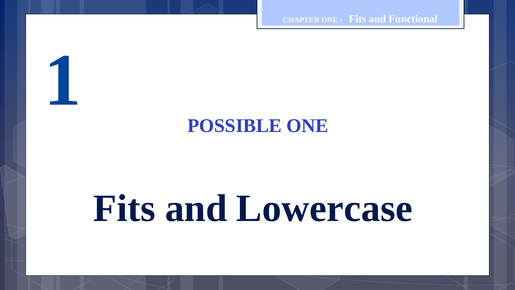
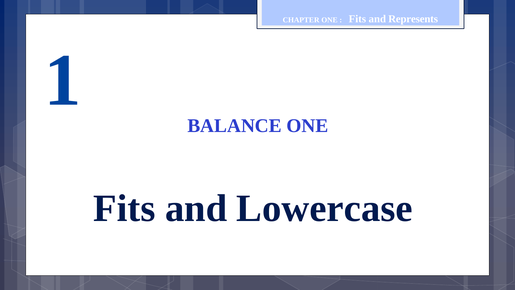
Functional: Functional -> Represents
POSSIBLE: POSSIBLE -> BALANCE
